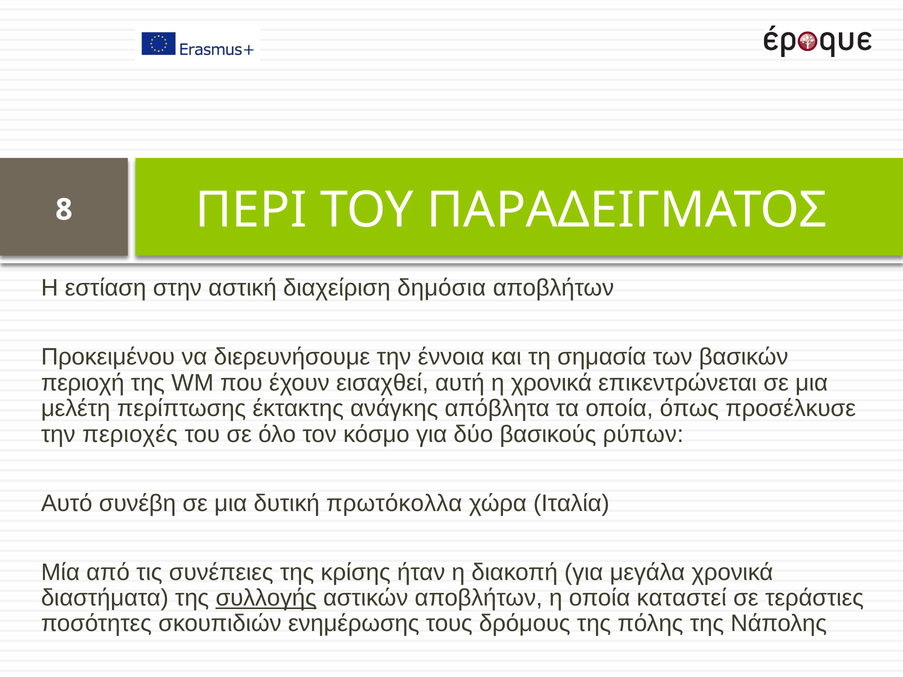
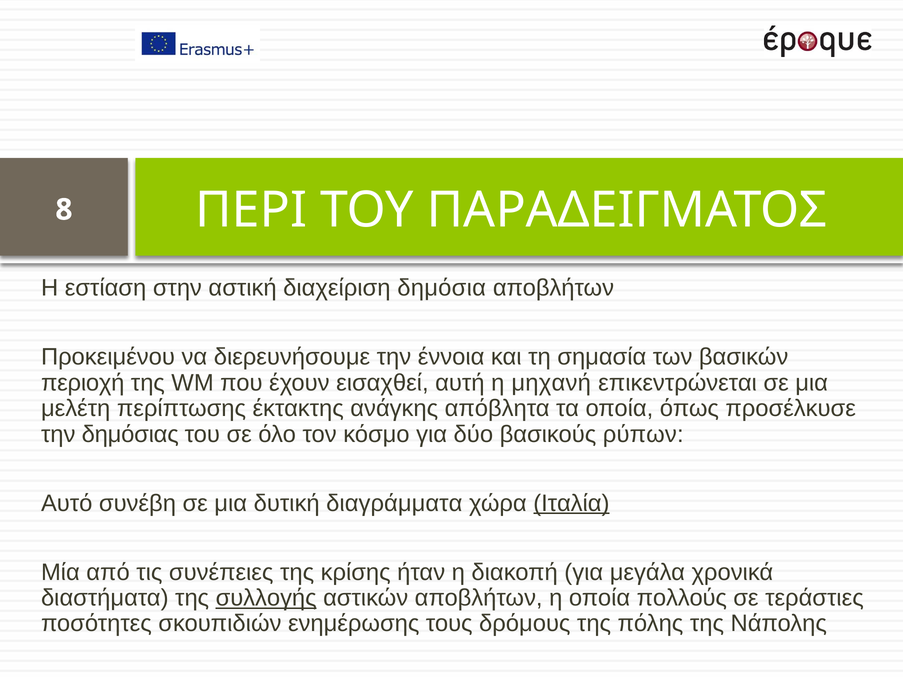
η χρονικά: χρονικά -> μηχανή
περιοχές: περιοχές -> δημόσιας
πρωτόκολλα: πρωτόκολλα -> διαγράμματα
Ιταλία underline: none -> present
καταστεί: καταστεί -> πολλούς
